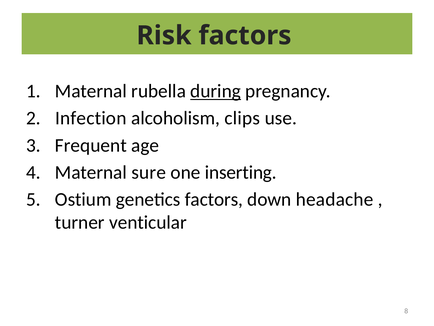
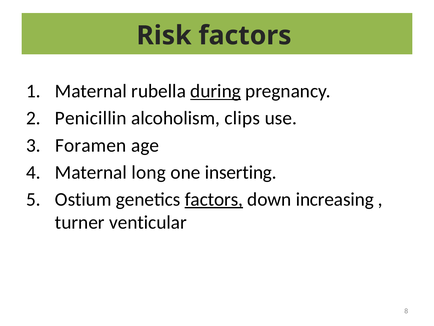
Infection: Infection -> Penicillin
Frequent: Frequent -> Foramen
sure: sure -> long
factors at (214, 199) underline: none -> present
headache: headache -> increasing
